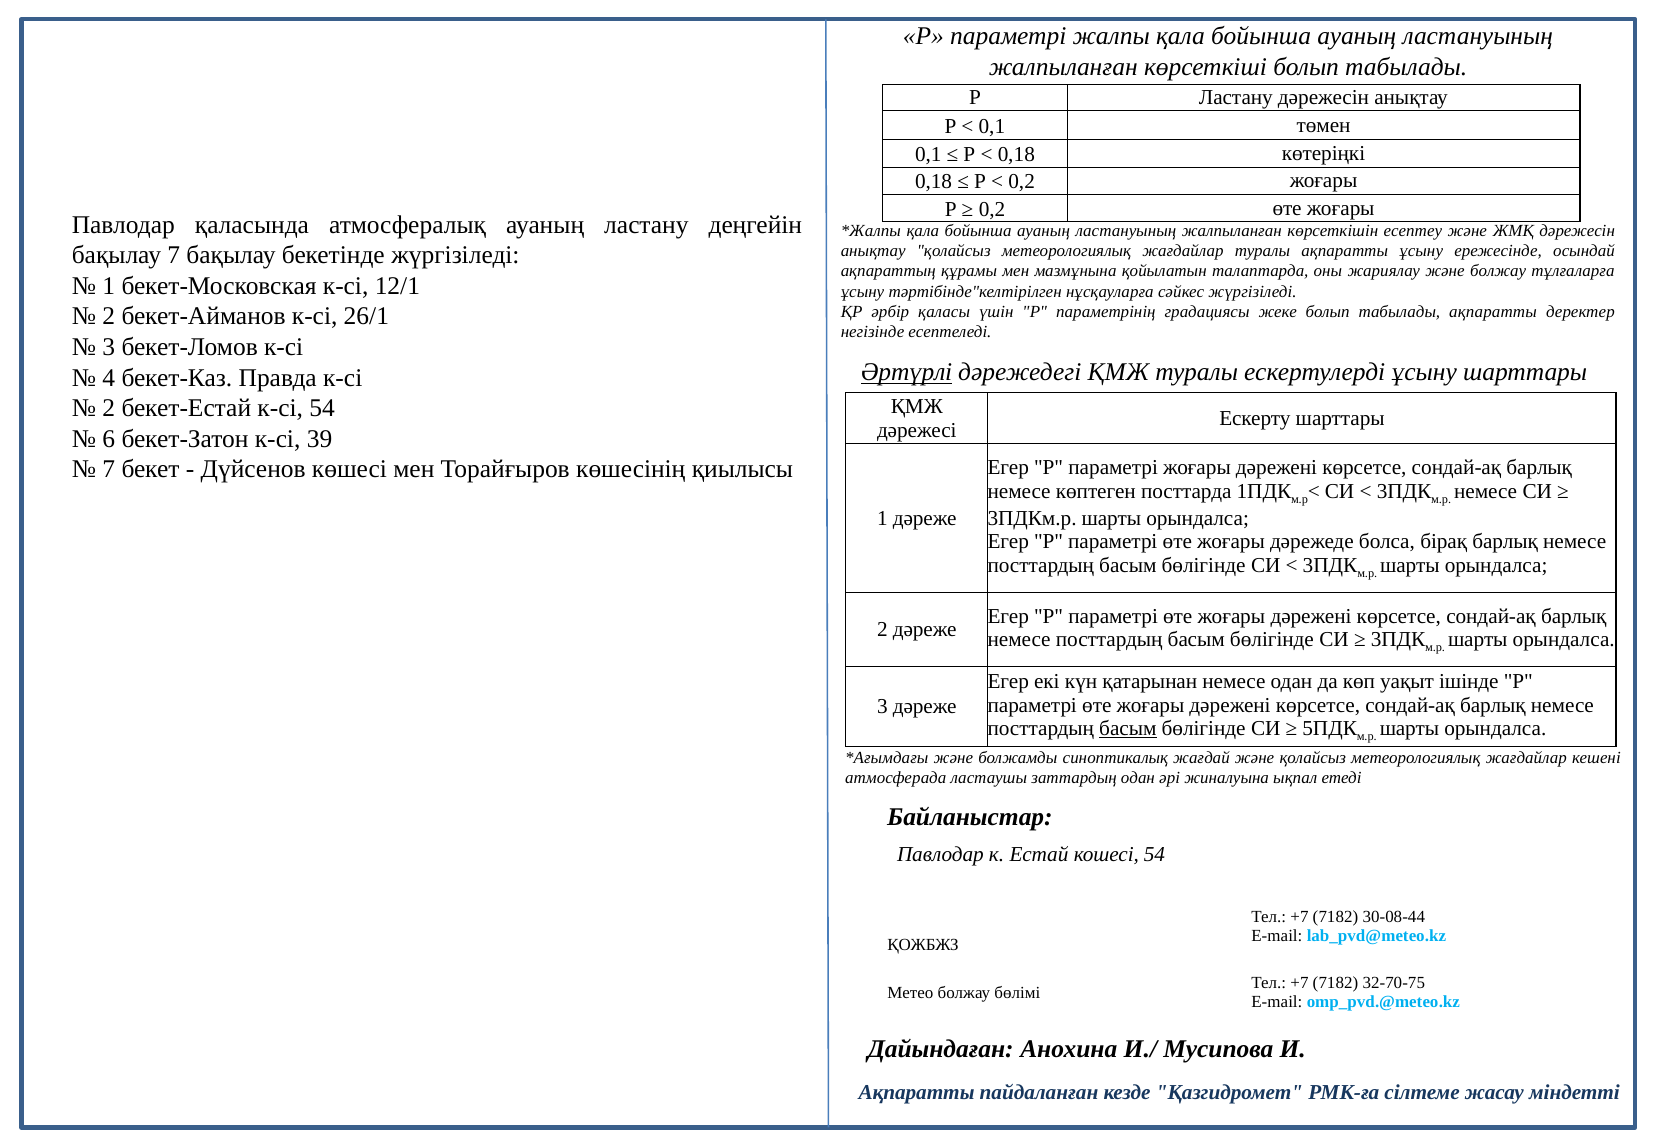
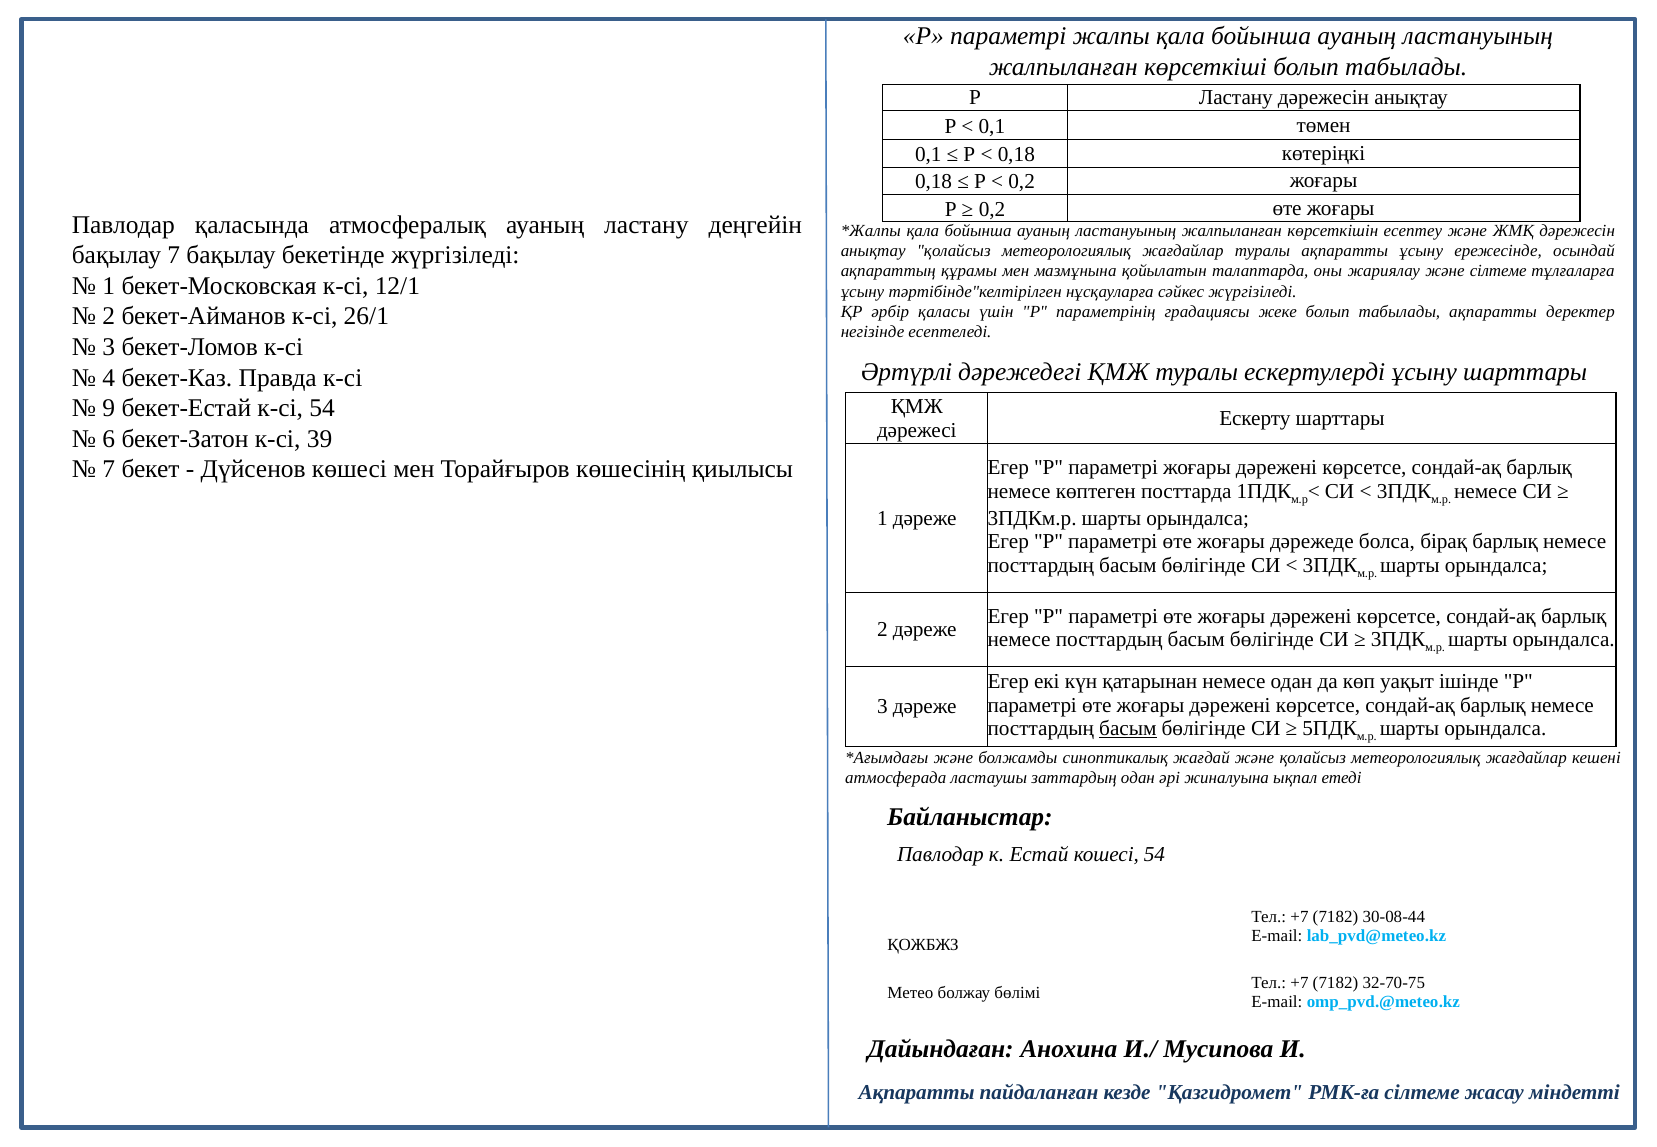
және болжау: болжау -> сілтеме
Әртүрлі underline: present -> none
2 at (109, 408): 2 -> 9
